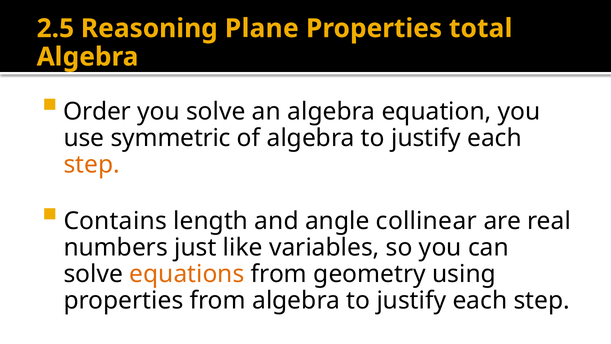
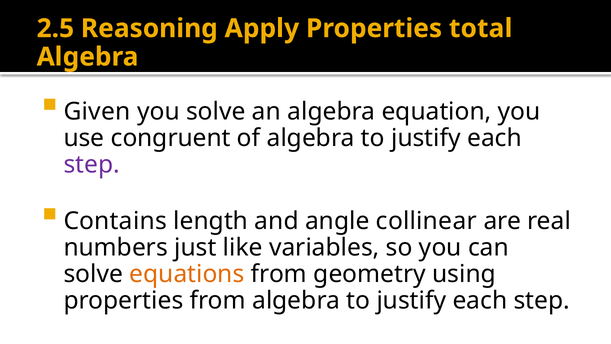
Plane: Plane -> Apply
Order: Order -> Given
symmetric: symmetric -> congruent
step at (92, 165) colour: orange -> purple
